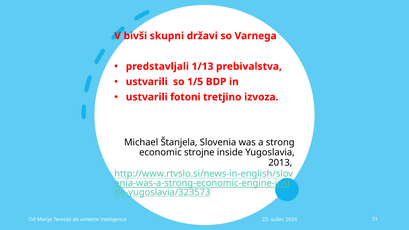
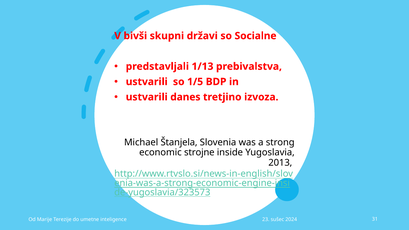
Varnega: Varnega -> Socialne
fotoni: fotoni -> danes
